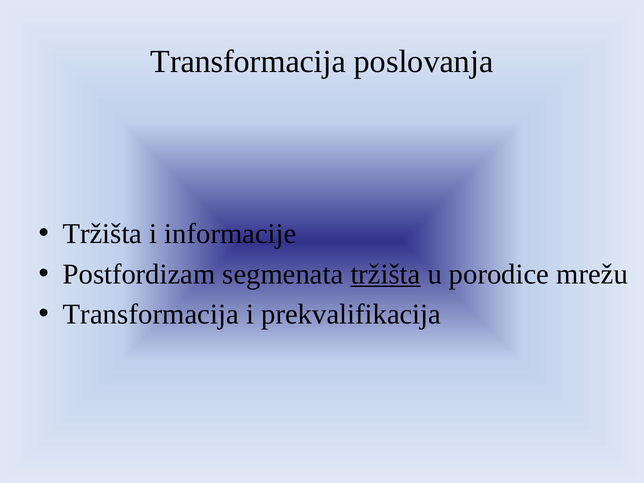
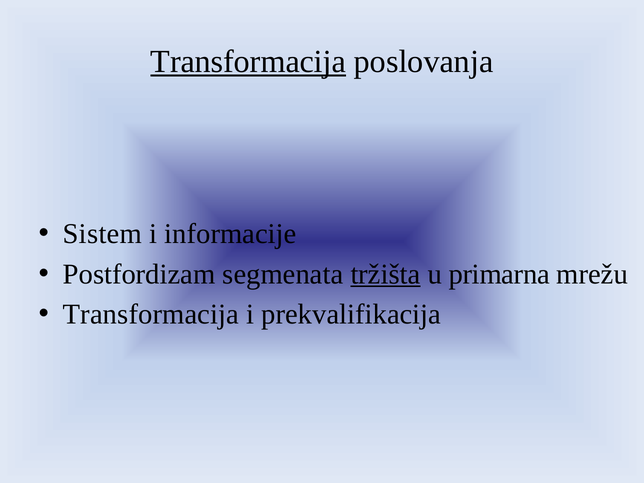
Transformacija at (248, 62) underline: none -> present
Tržišta at (102, 234): Tržišta -> Sistem
porodice: porodice -> primarna
